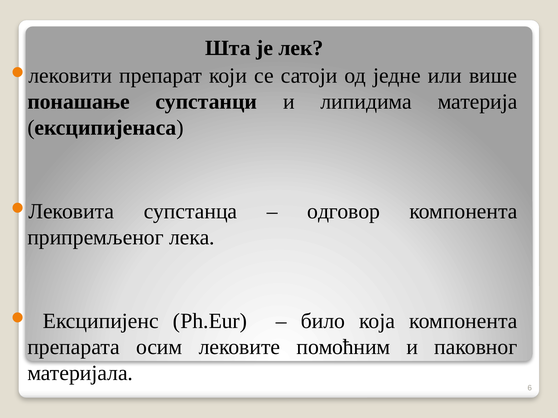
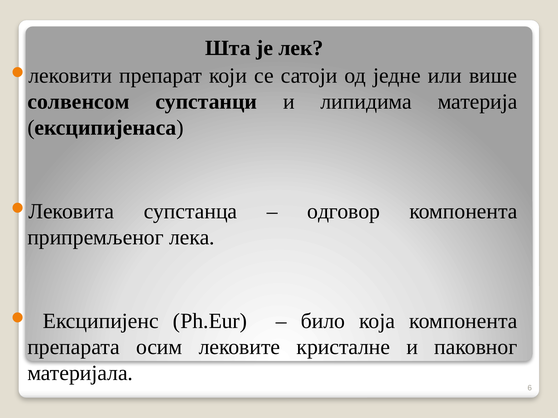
понашање: понашање -> солвенсом
помоћним: помоћним -> кристалне
